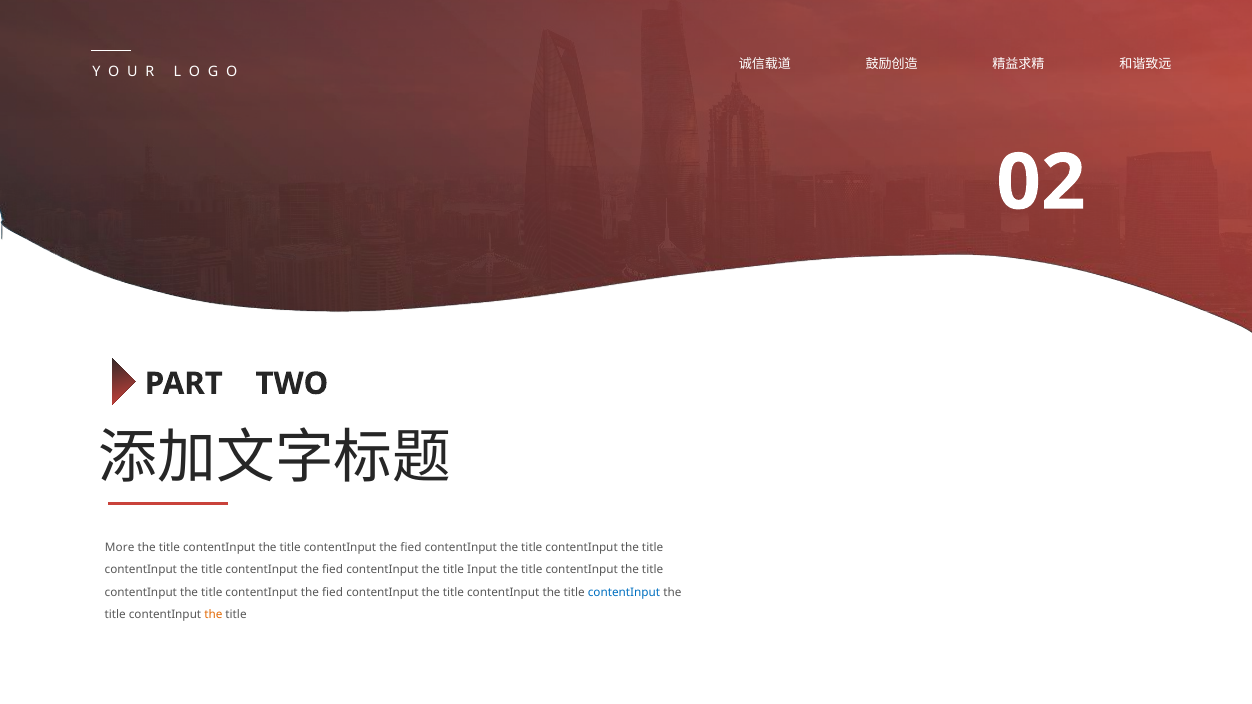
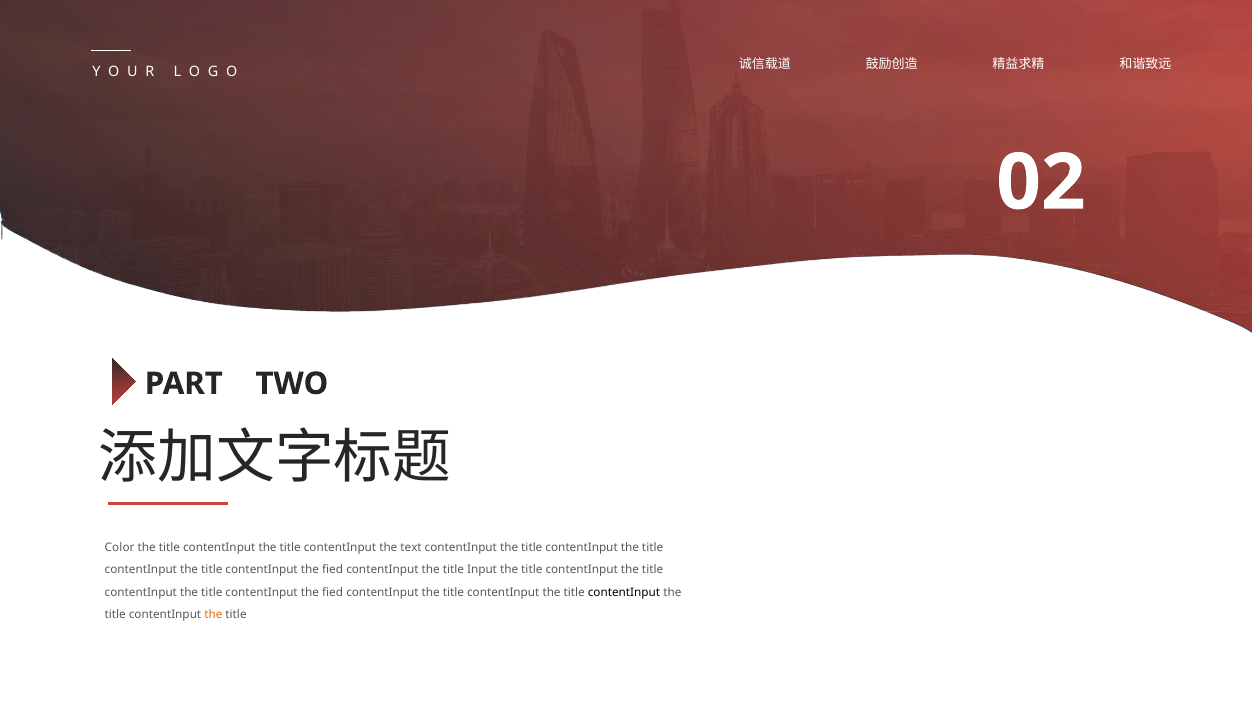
More: More -> Color
fied at (411, 547): fied -> text
contentInput at (624, 593) colour: blue -> black
